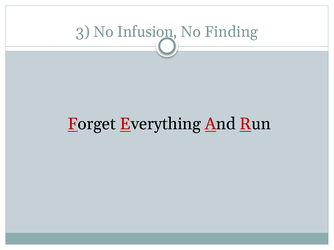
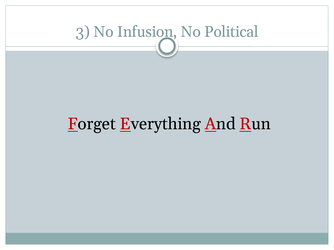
Finding: Finding -> Political
